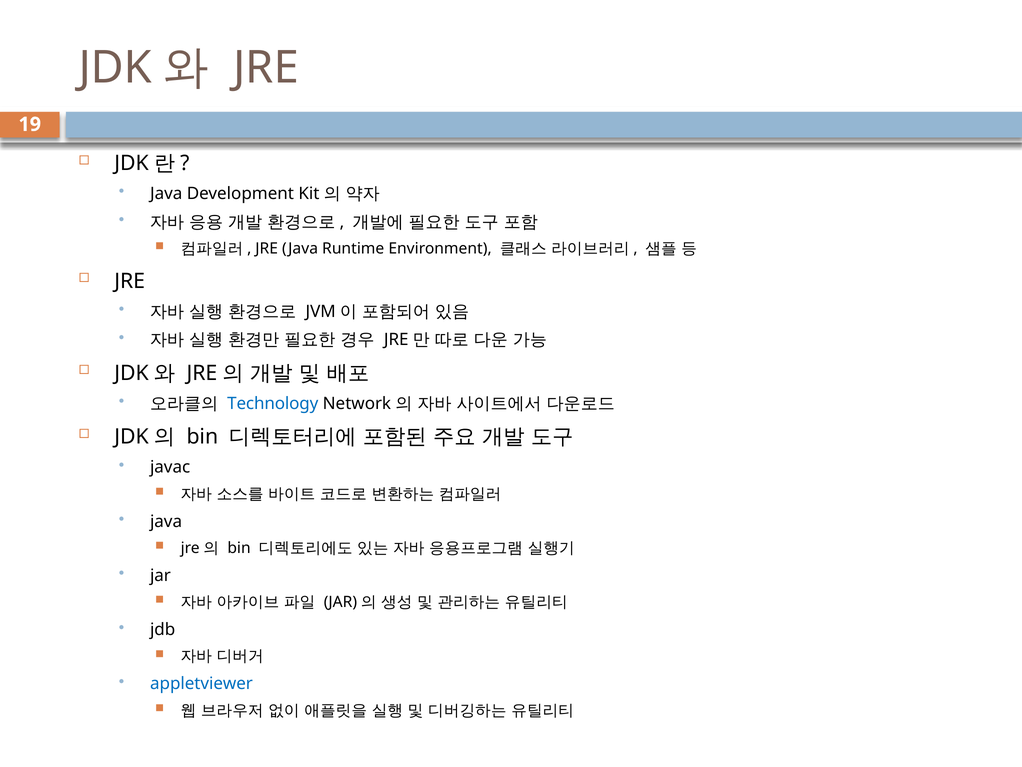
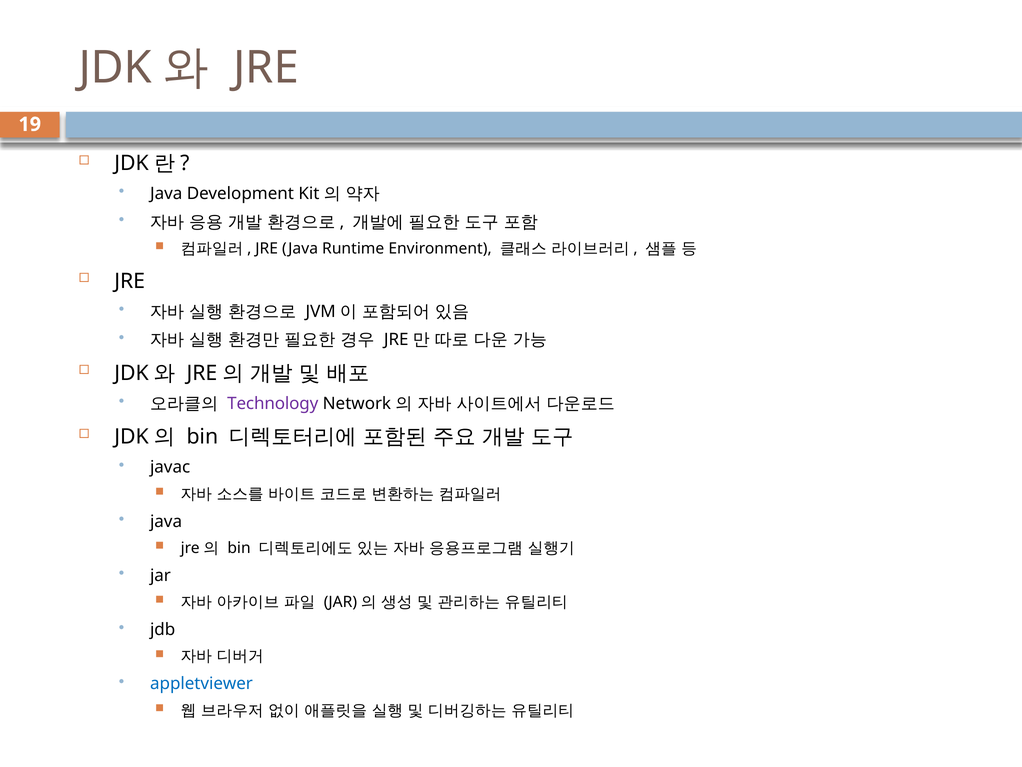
Technology colour: blue -> purple
